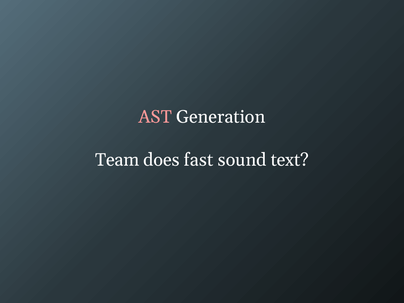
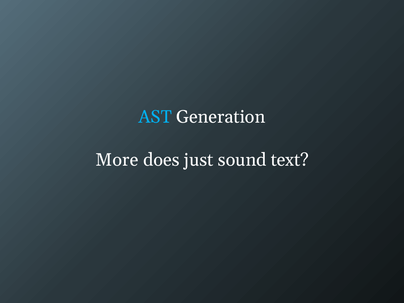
AST colour: pink -> light blue
Team: Team -> More
fast: fast -> just
